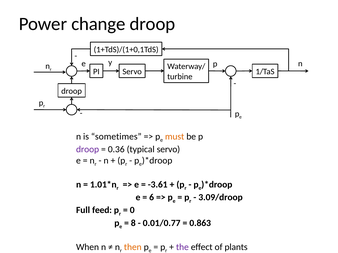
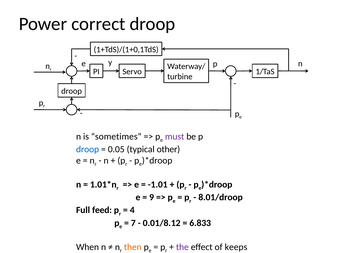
change: change -> correct
must colour: orange -> purple
droop at (88, 150) colour: purple -> blue
0.36: 0.36 -> 0.05
typical servo: servo -> other
-3.61: -3.61 -> -1.01
6: 6 -> 9
3.09/droop: 3.09/droop -> 8.01/droop
0: 0 -> 4
8: 8 -> 7
0.01/0.77: 0.01/0.77 -> 0.01/8.12
0.863: 0.863 -> 6.833
plants: plants -> keeps
